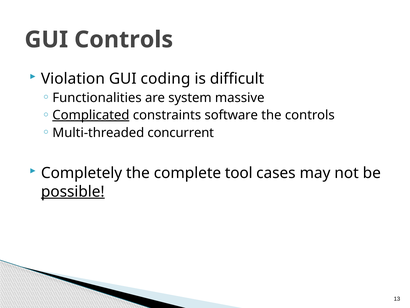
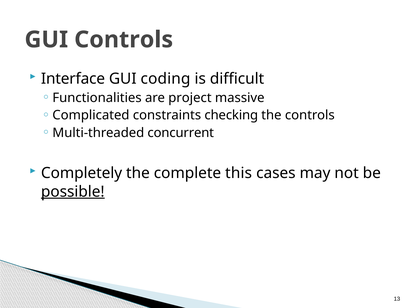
Violation: Violation -> Interface
system: system -> project
Complicated underline: present -> none
software: software -> checking
tool: tool -> this
